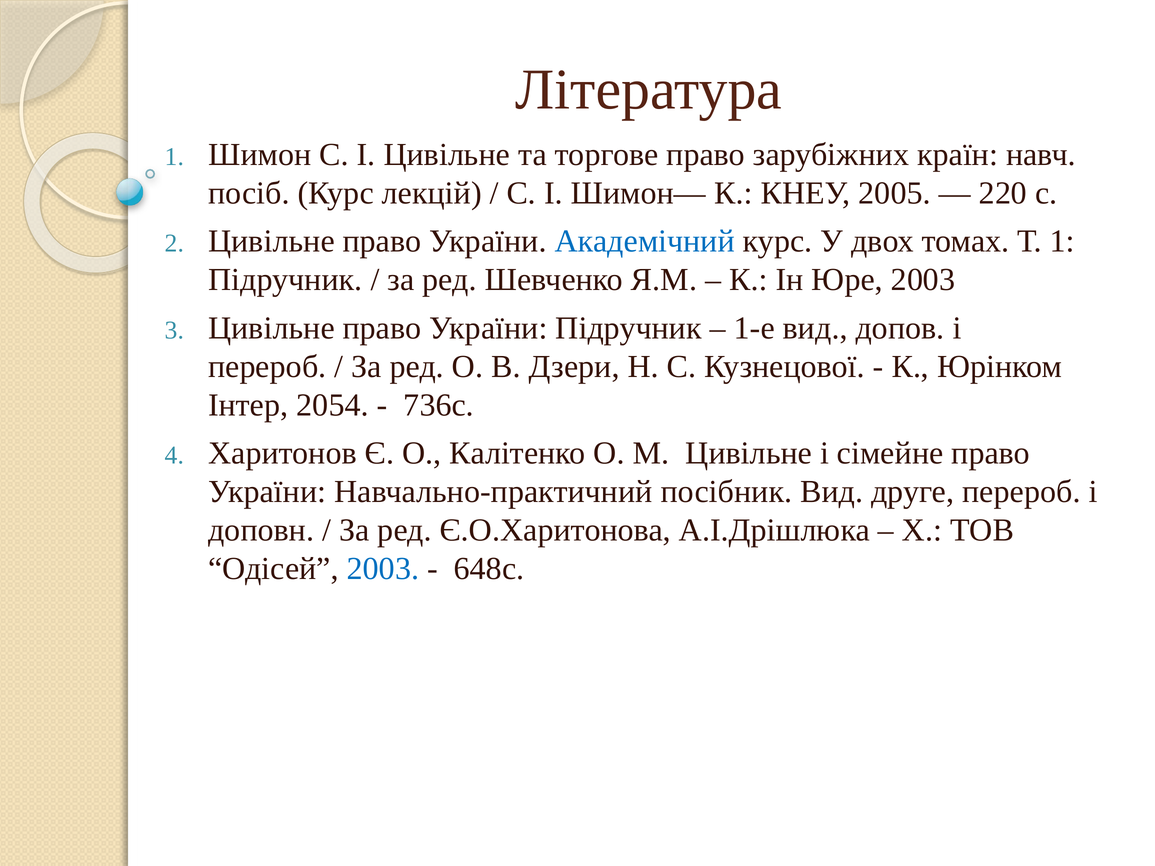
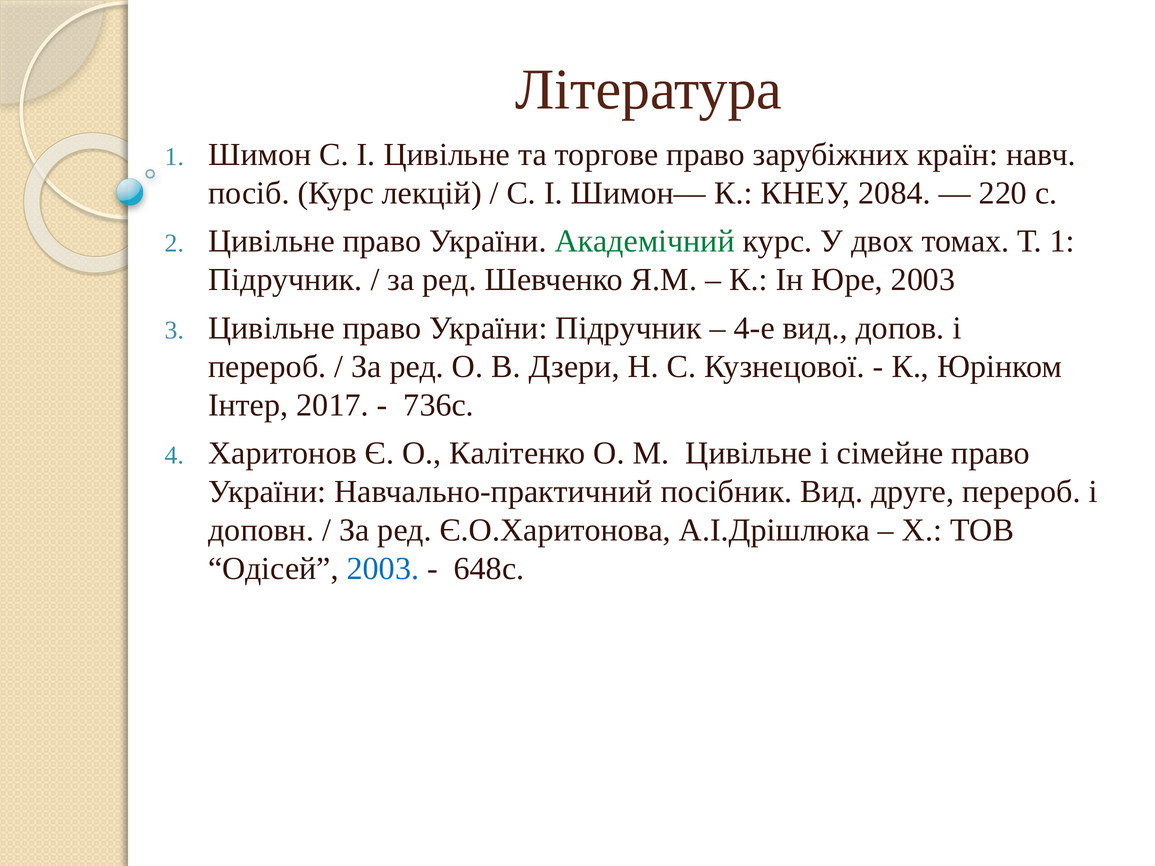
2005: 2005 -> 2084
Академічний colour: blue -> green
1-е: 1-е -> 4-е
2054: 2054 -> 2017
